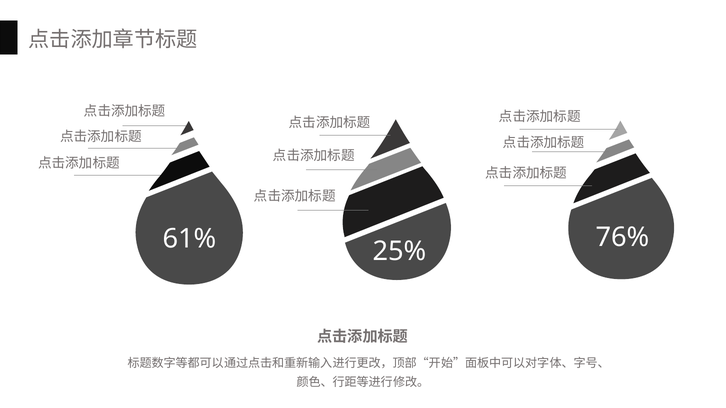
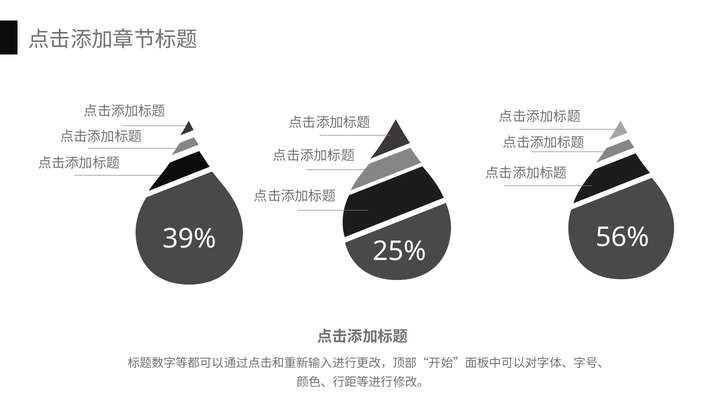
76%: 76% -> 56%
61%: 61% -> 39%
